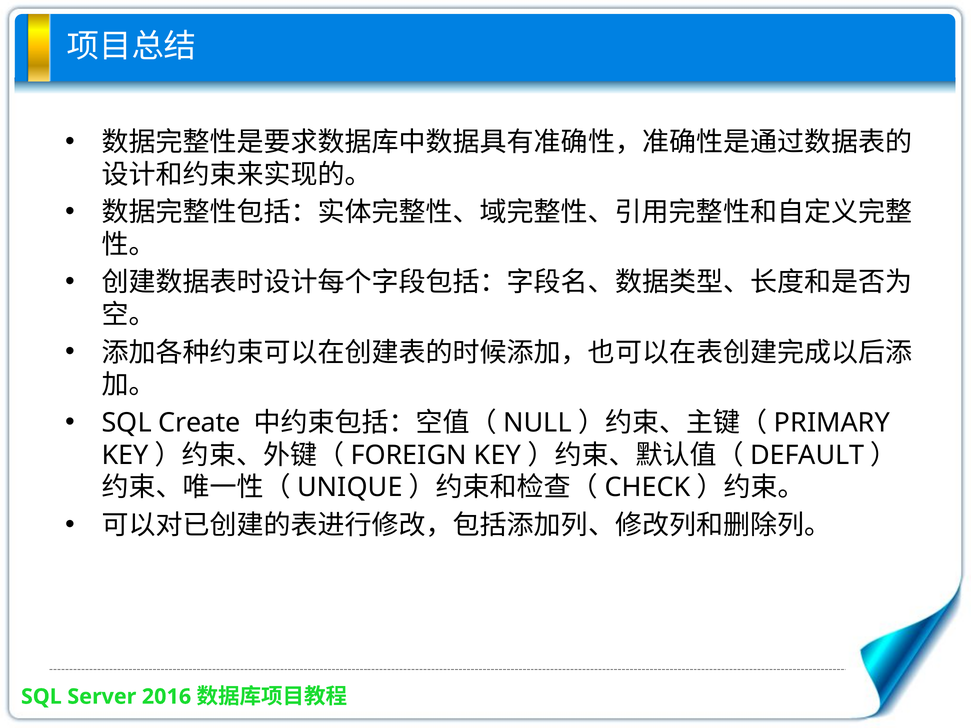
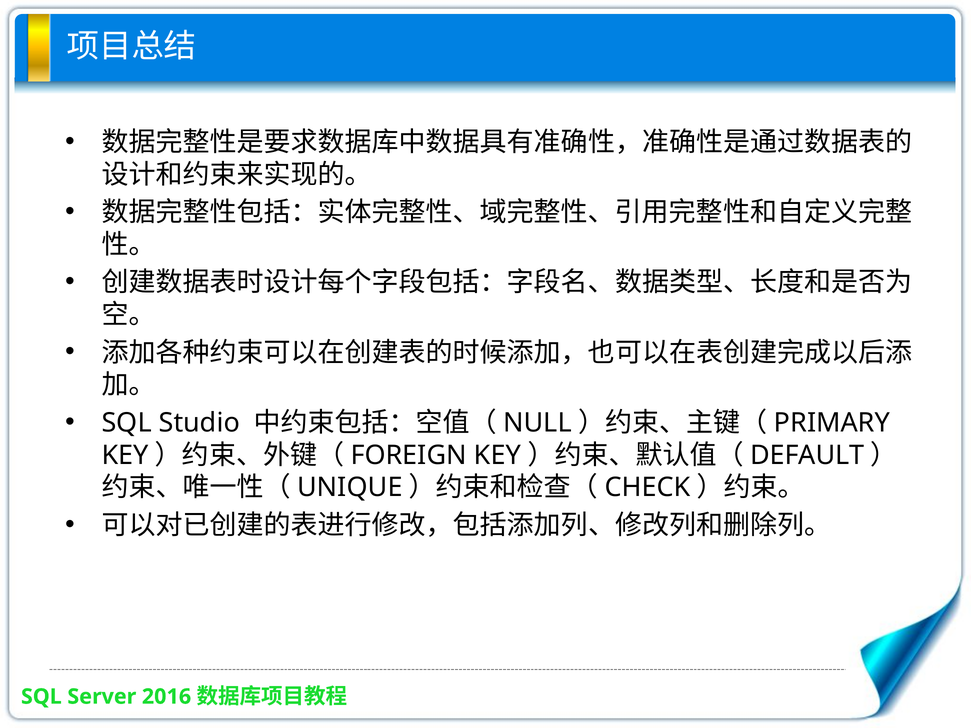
Create: Create -> Studio
